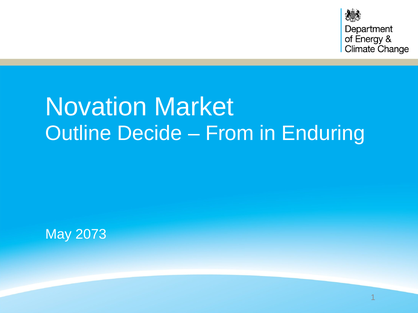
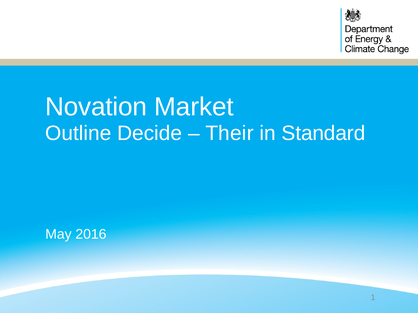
From: From -> Their
Enduring: Enduring -> Standard
2073: 2073 -> 2016
